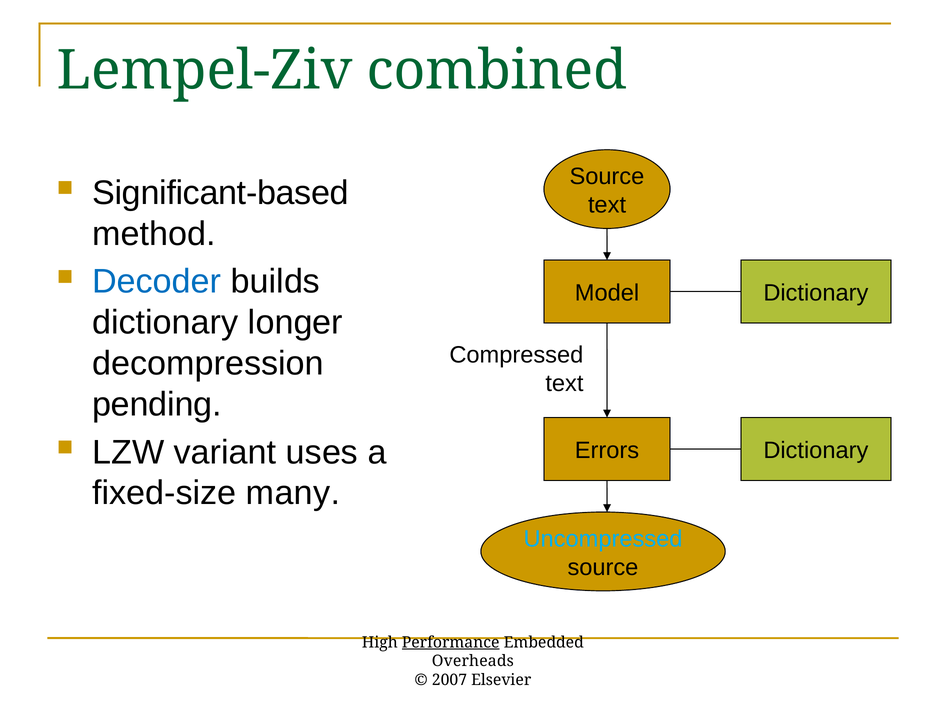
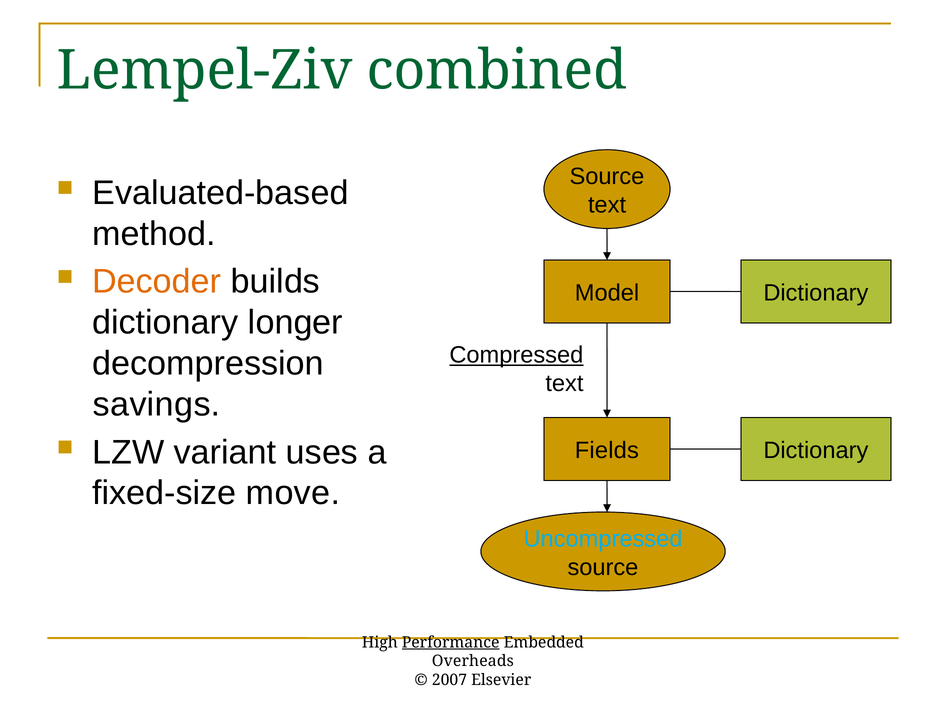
Significant-based: Significant-based -> Evaluated-based
Decoder colour: blue -> orange
Compressed underline: none -> present
pending: pending -> savings
Errors: Errors -> Fields
many: many -> move
